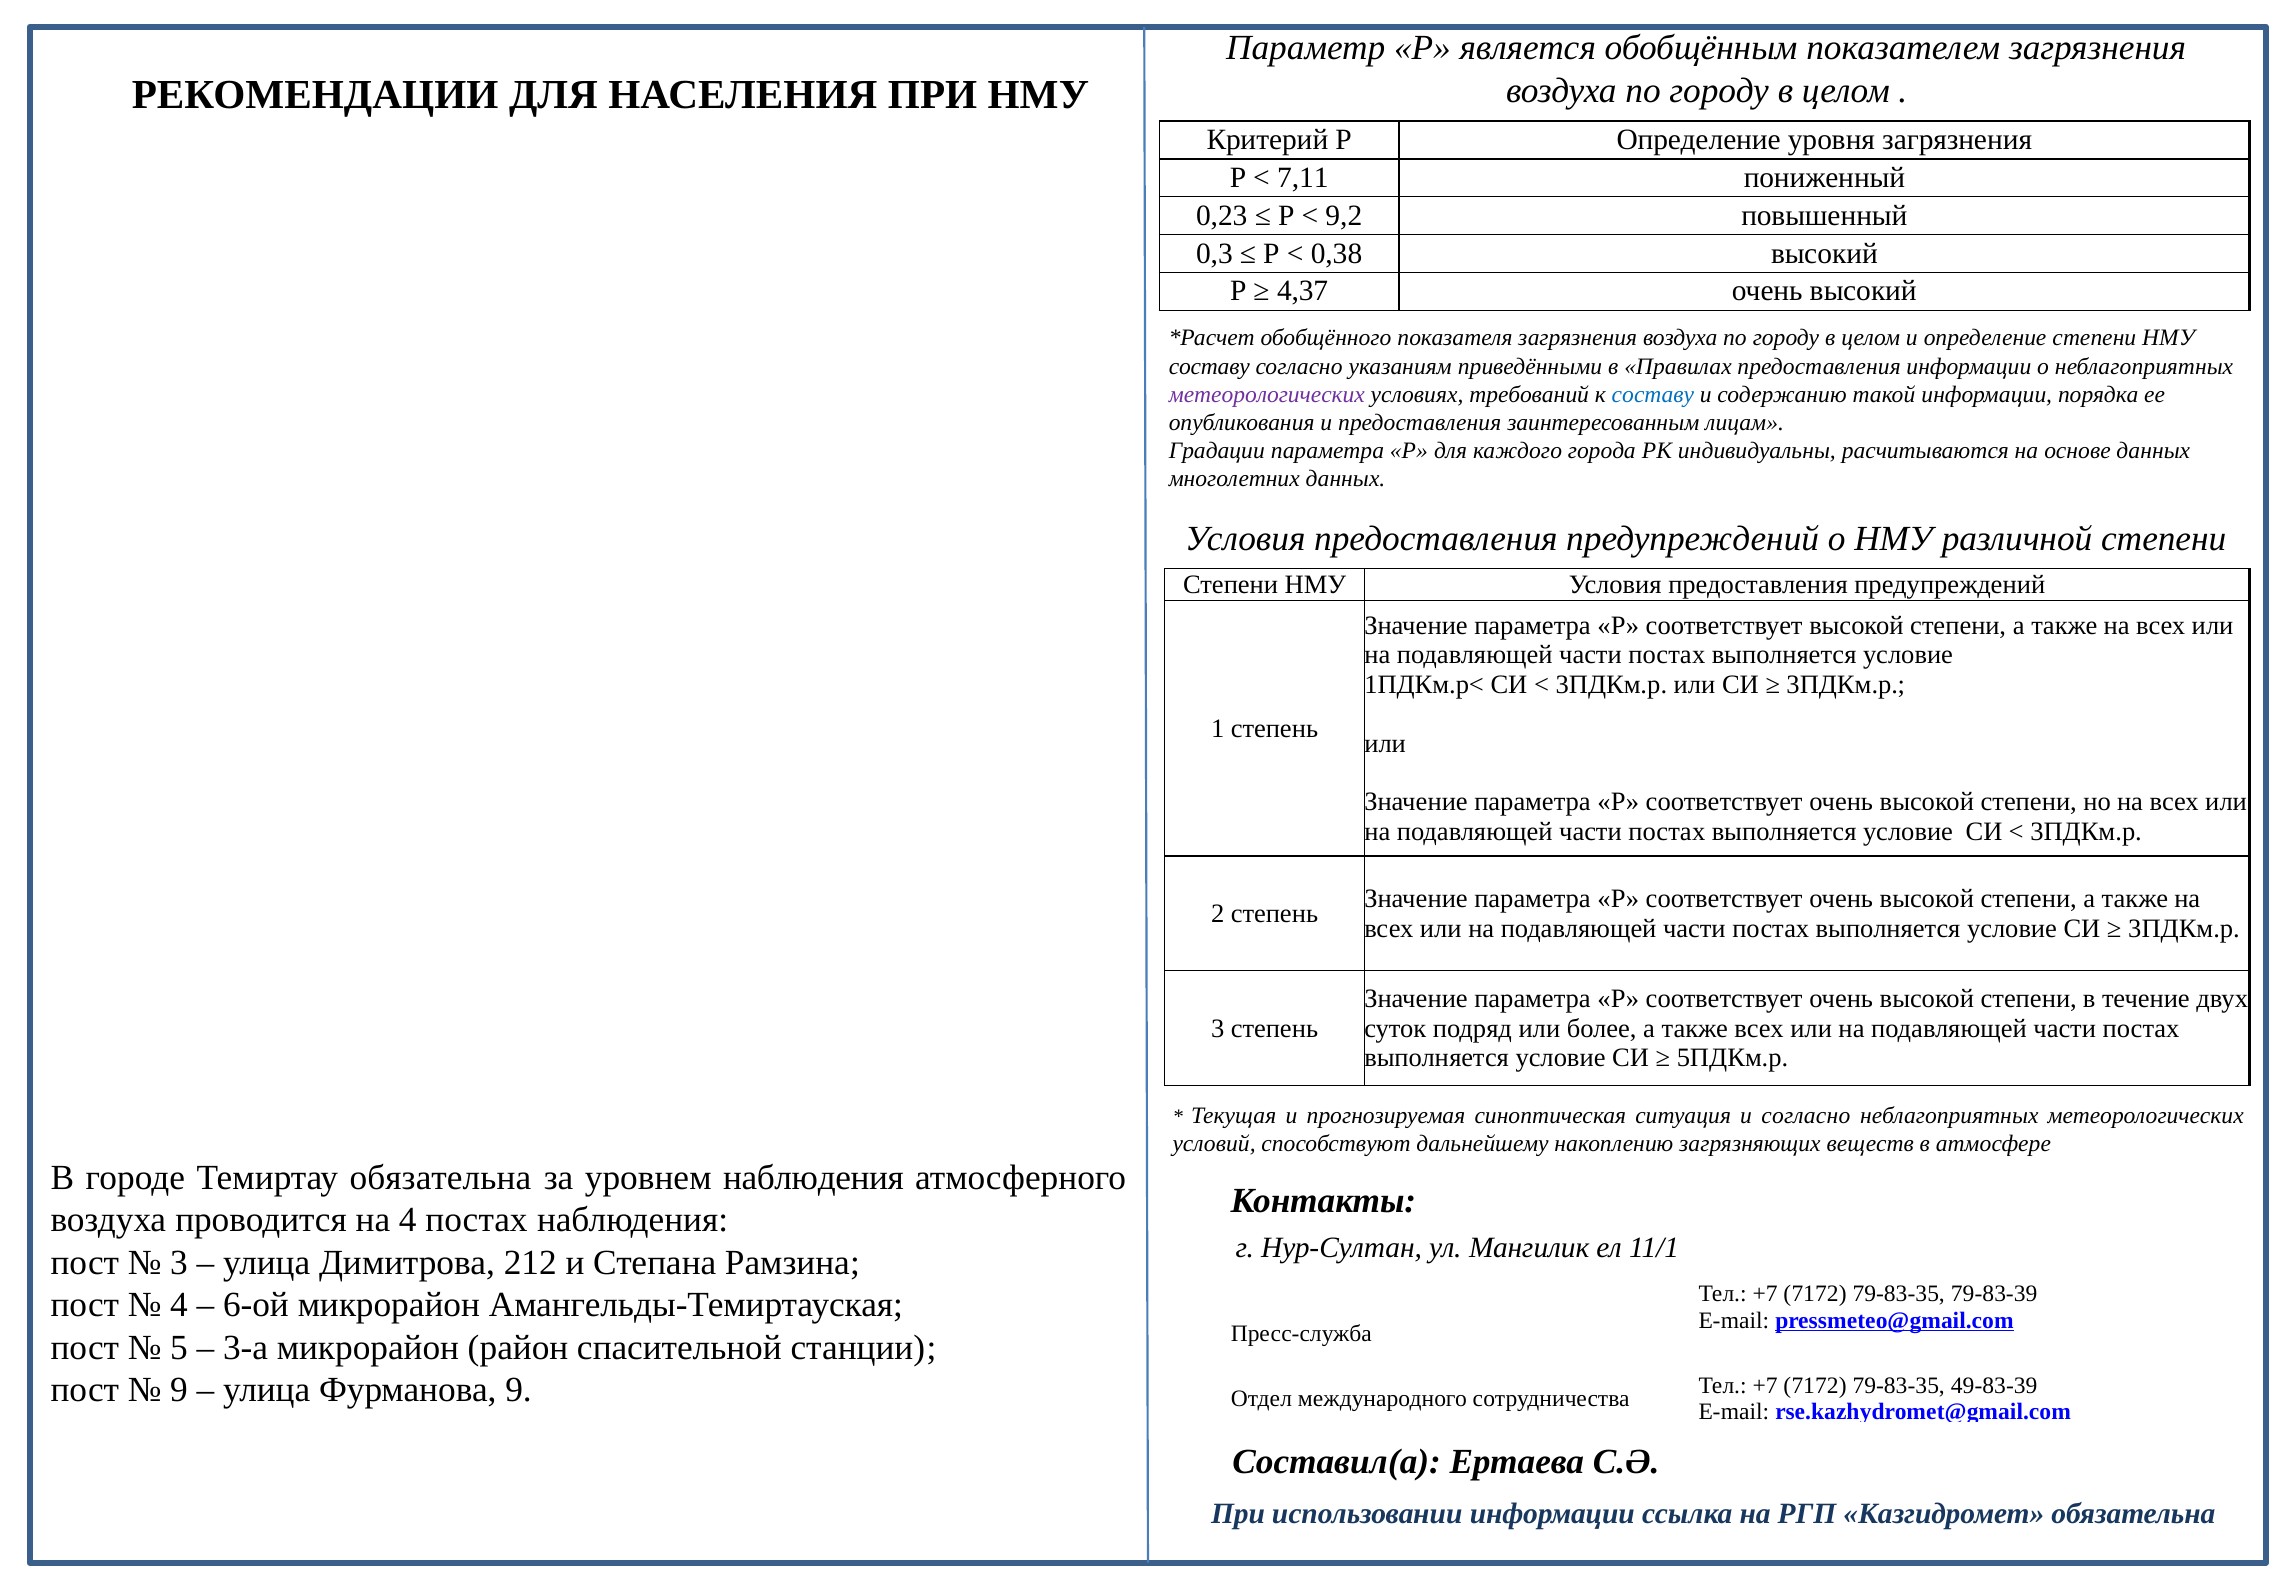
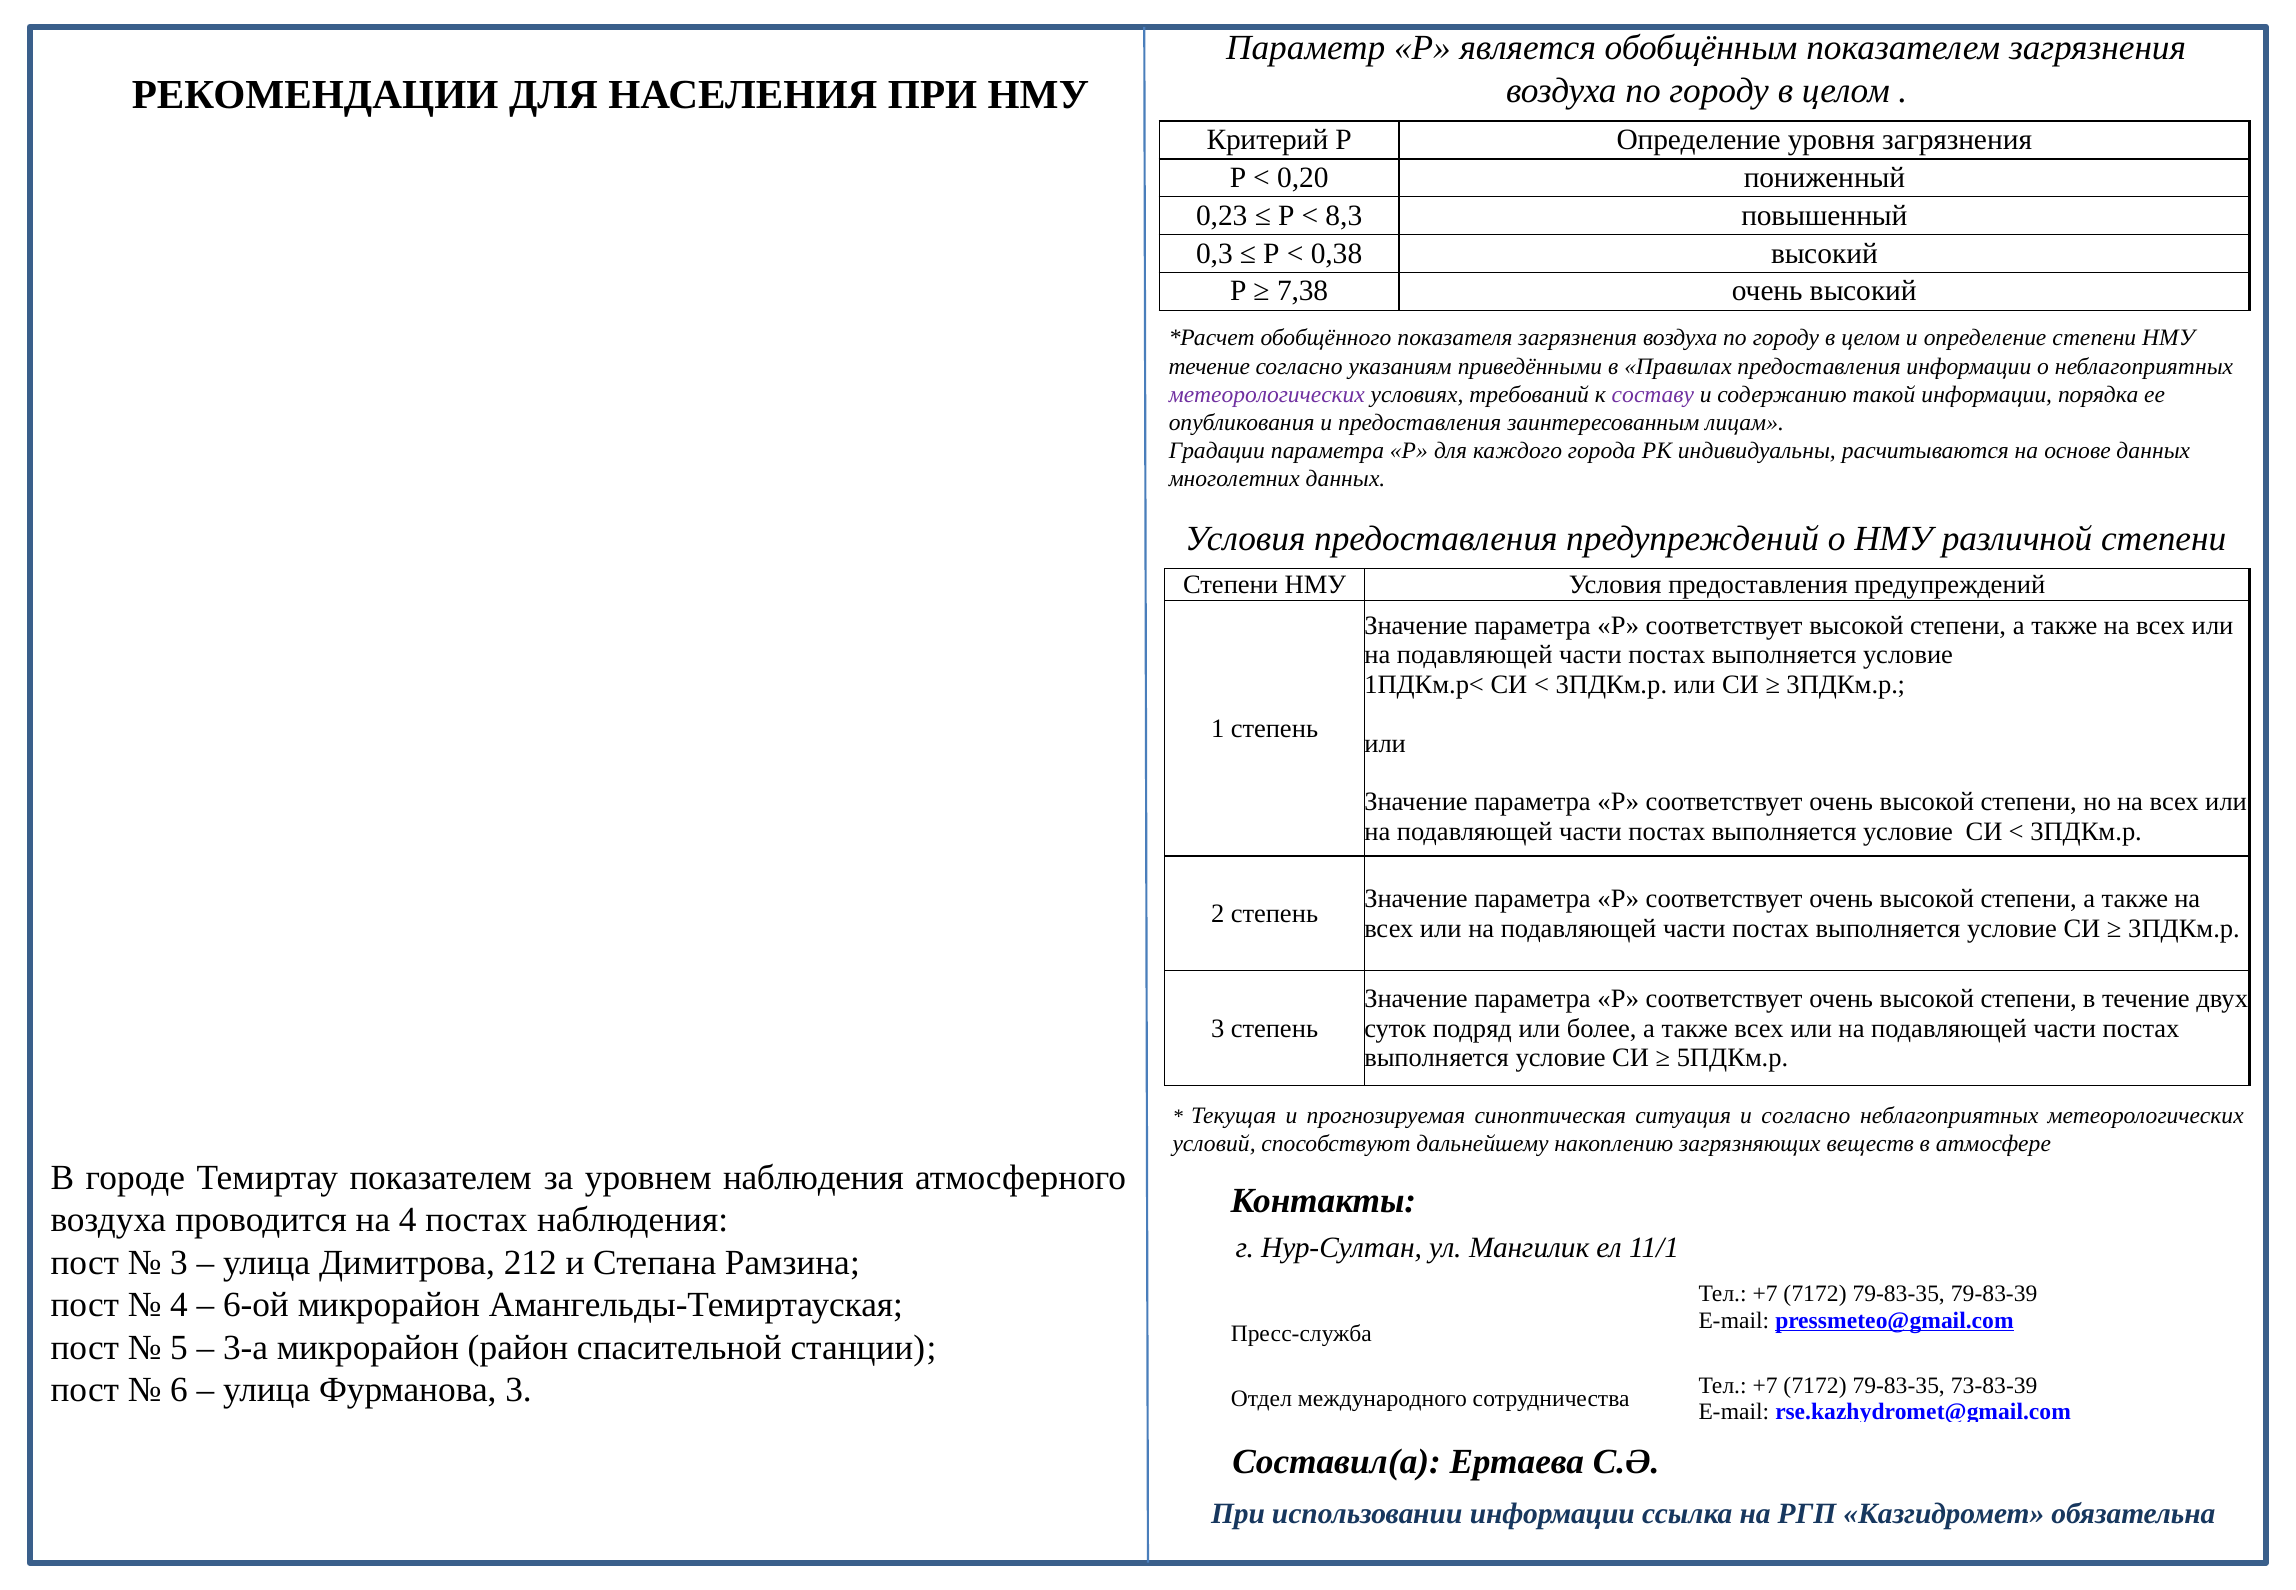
7,11: 7,11 -> 0,20
9,2: 9,2 -> 8,3
4,37: 4,37 -> 7,38
составу at (1209, 366): составу -> течение
составу at (1653, 394) colour: blue -> purple
Темиртау обязательна: обязательна -> показателем
9 at (179, 1389): 9 -> 6
Фурманова 9: 9 -> 3
49-83-39: 49-83-39 -> 73-83-39
